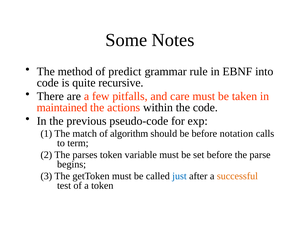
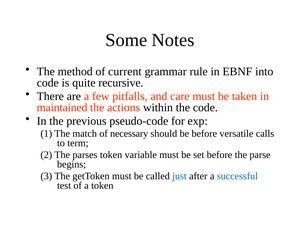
predict: predict -> current
algorithm: algorithm -> necessary
notation: notation -> versatile
successful colour: orange -> blue
